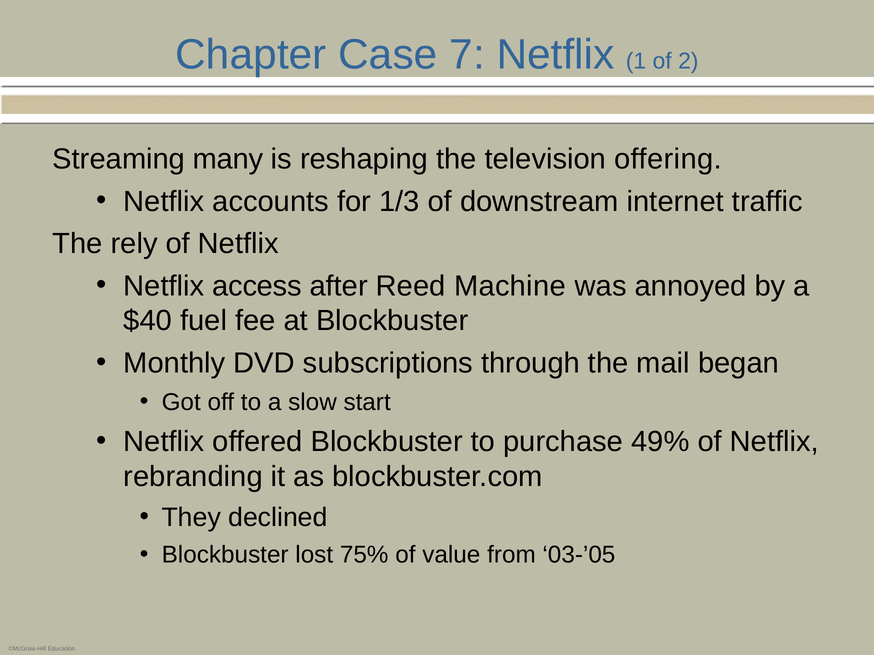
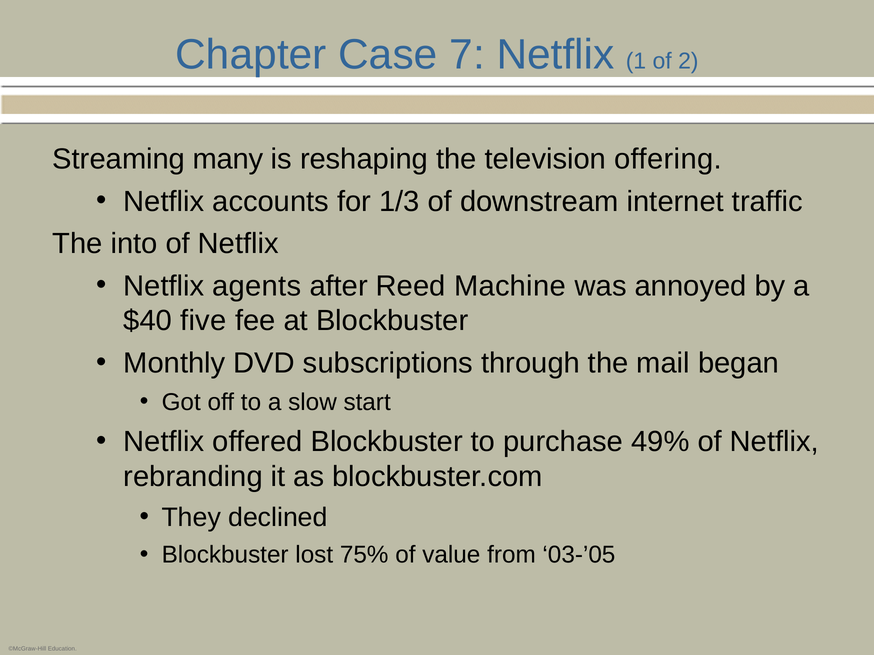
rely: rely -> into
access: access -> agents
fuel: fuel -> five
